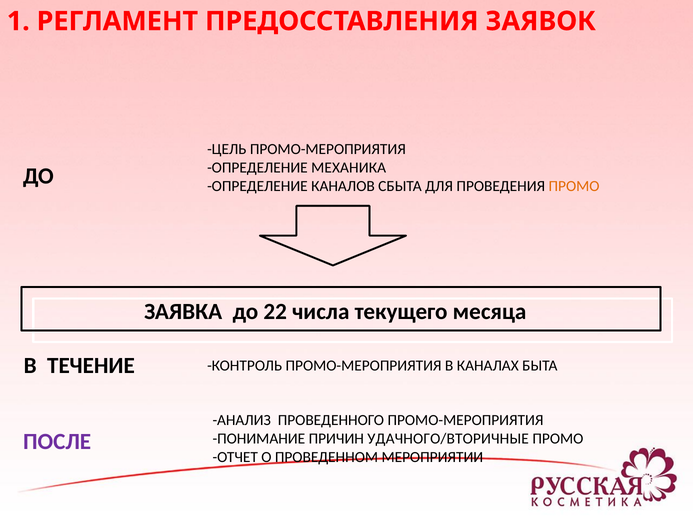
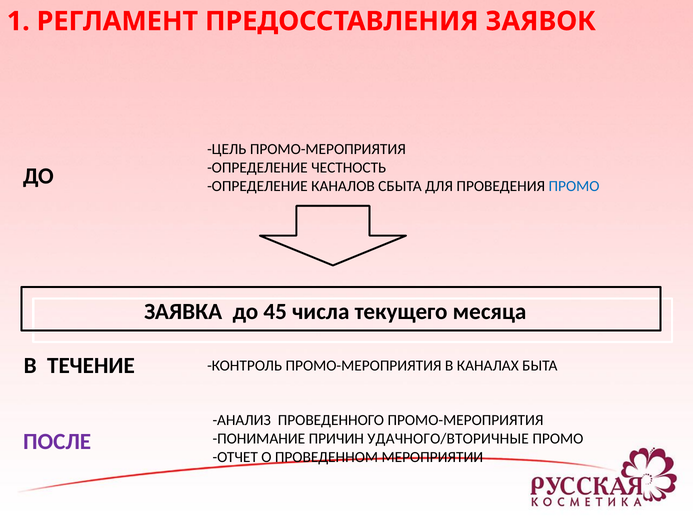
МЕХАНИКА: МЕХАНИКА -> ЧЕСТНОСТЬ
ПРОМО at (574, 186) colour: orange -> blue
22: 22 -> 45
